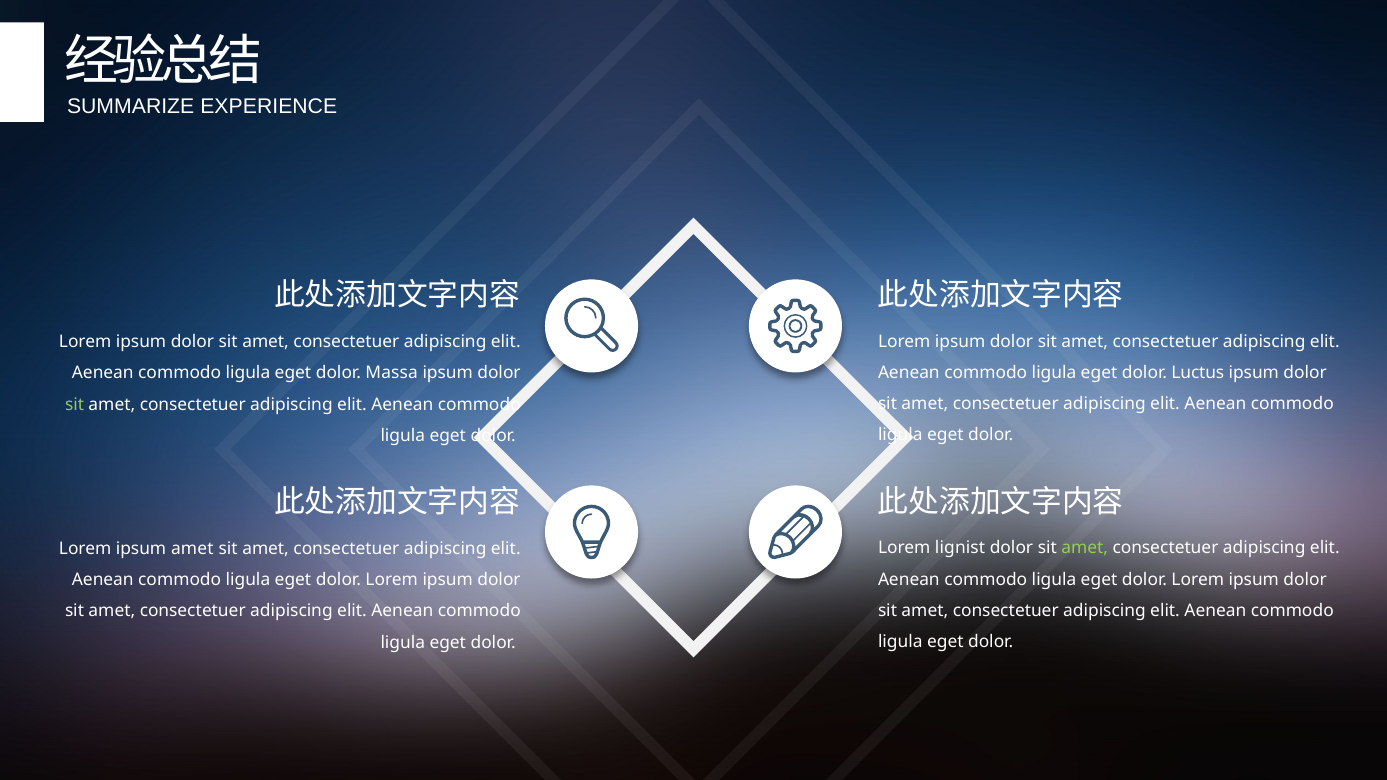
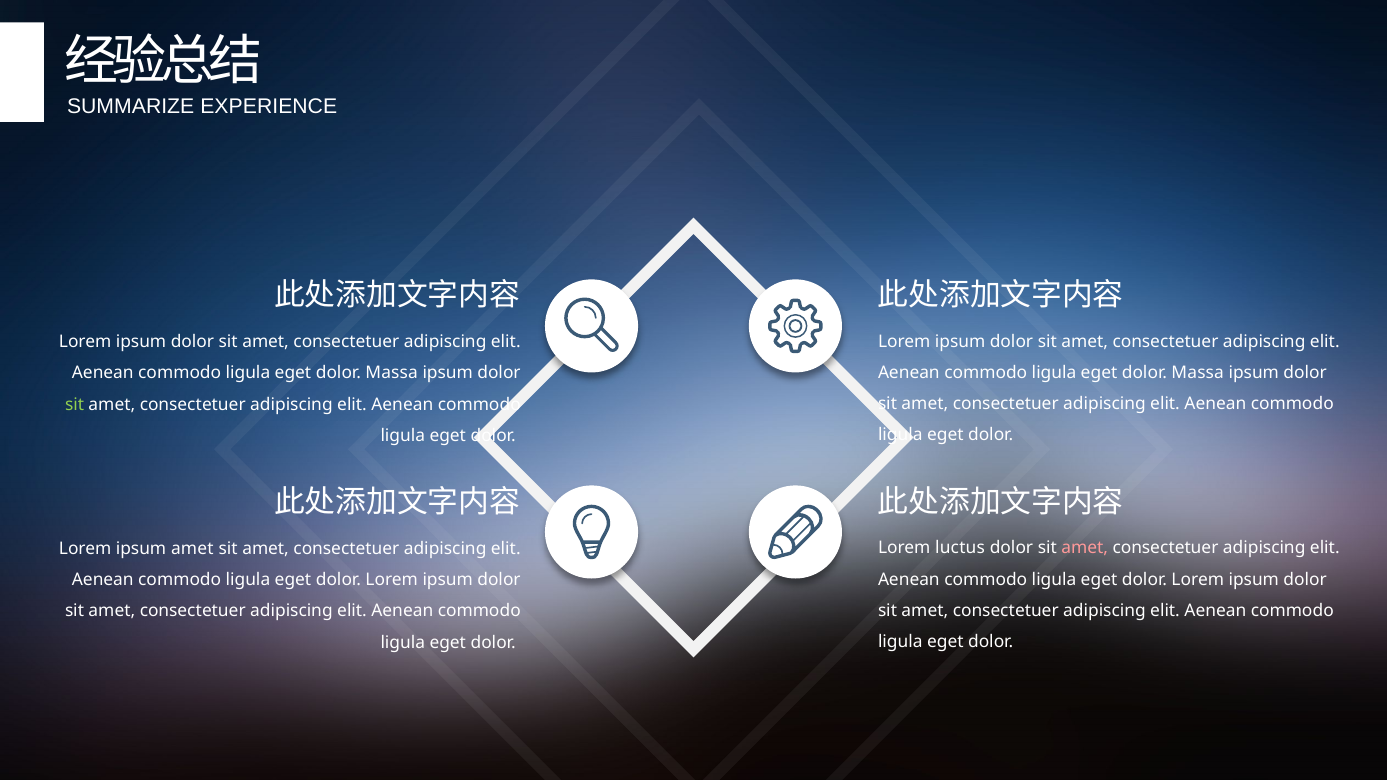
Luctus at (1198, 373): Luctus -> Massa
lignist: lignist -> luctus
amet at (1085, 548) colour: light green -> pink
